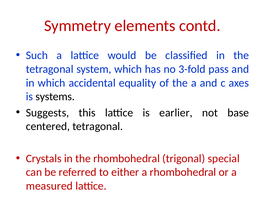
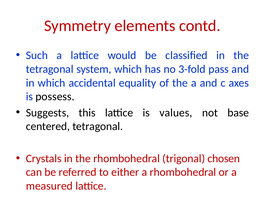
systems: systems -> possess
earlier: earlier -> values
special: special -> chosen
